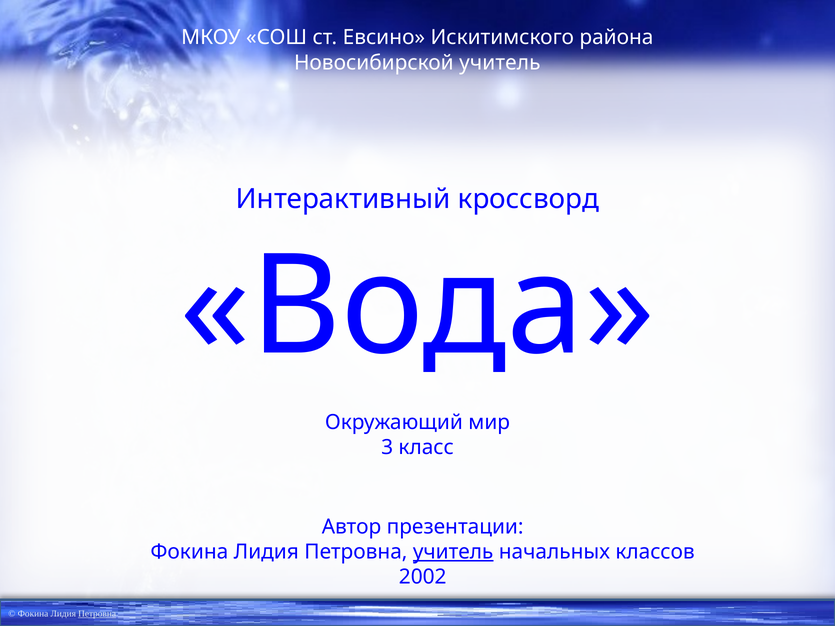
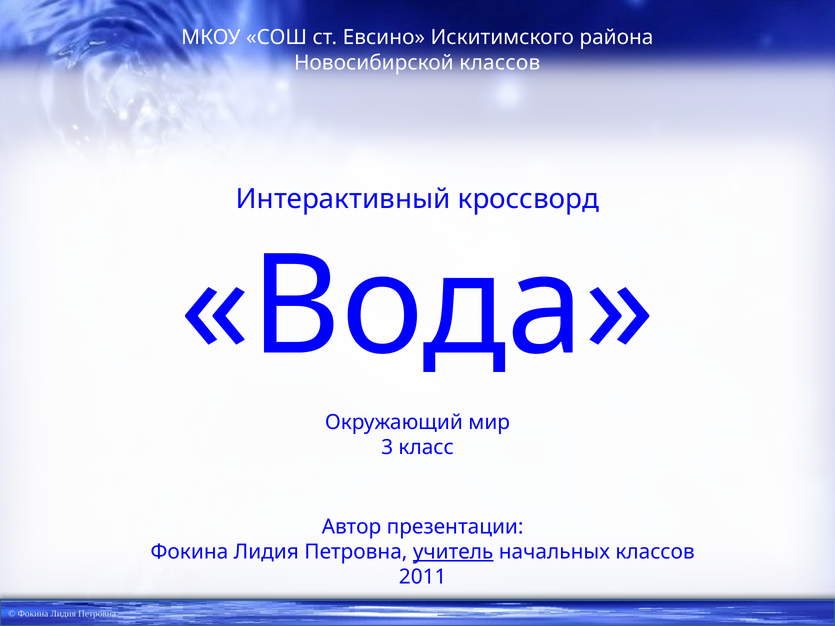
Новосибирской учитель: учитель -> классов
2002: 2002 -> 2011
Петровна at (97, 614) underline: present -> none
